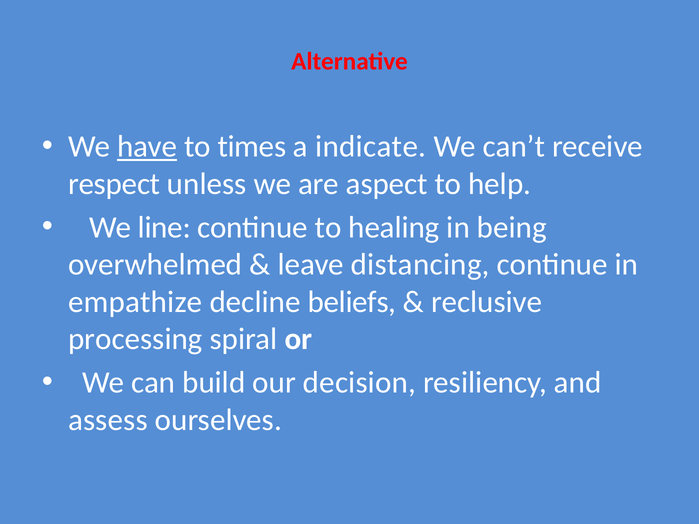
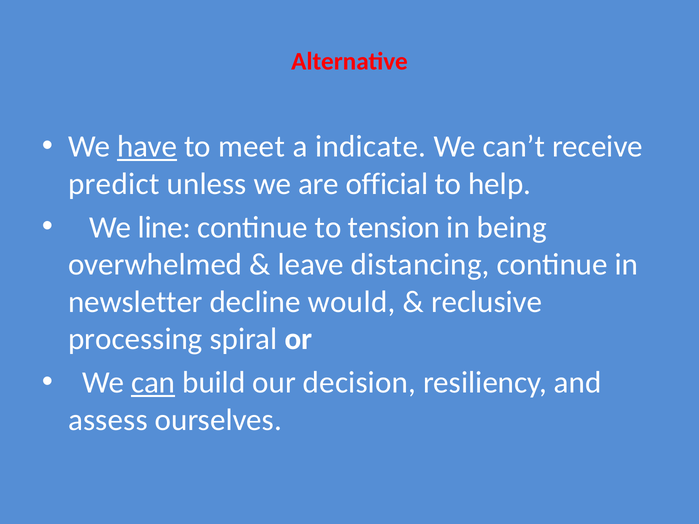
times: times -> meet
respect: respect -> predict
aspect: aspect -> official
healing: healing -> tension
empathize: empathize -> newsletter
beliefs: beliefs -> would
can underline: none -> present
